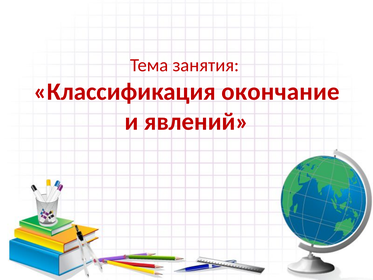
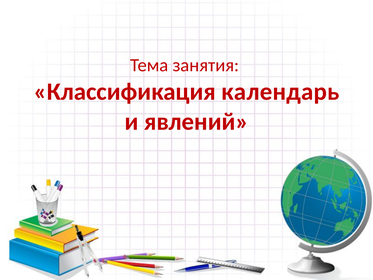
окончание: окончание -> календарь
